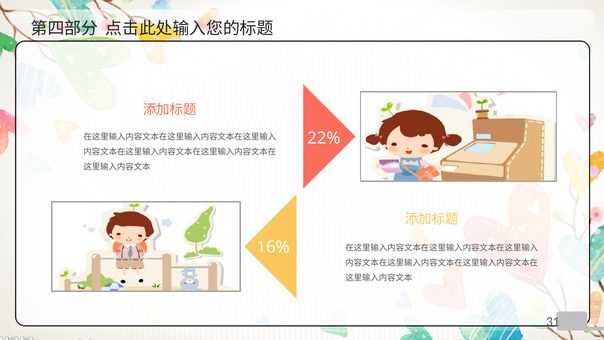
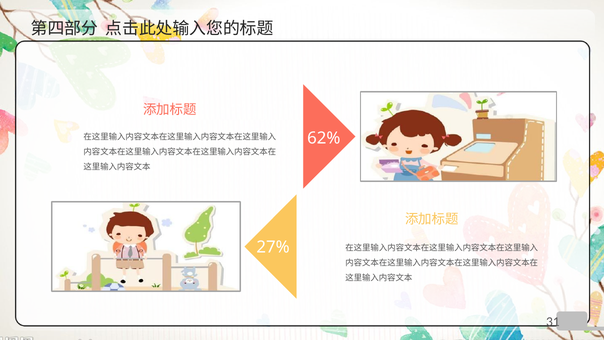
22%: 22% -> 62%
16%: 16% -> 27%
